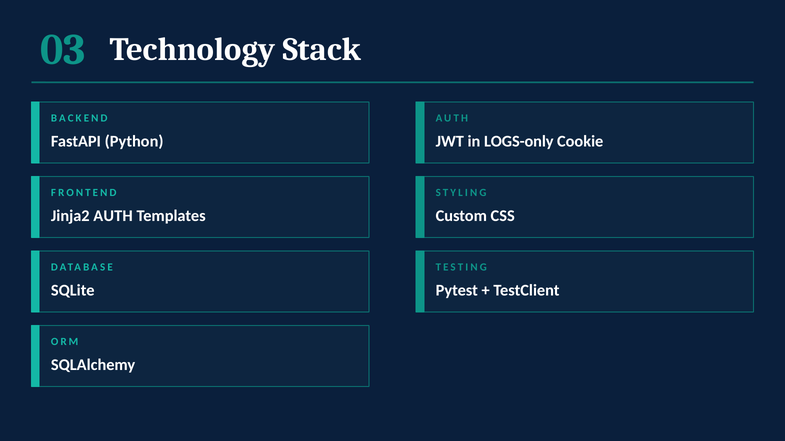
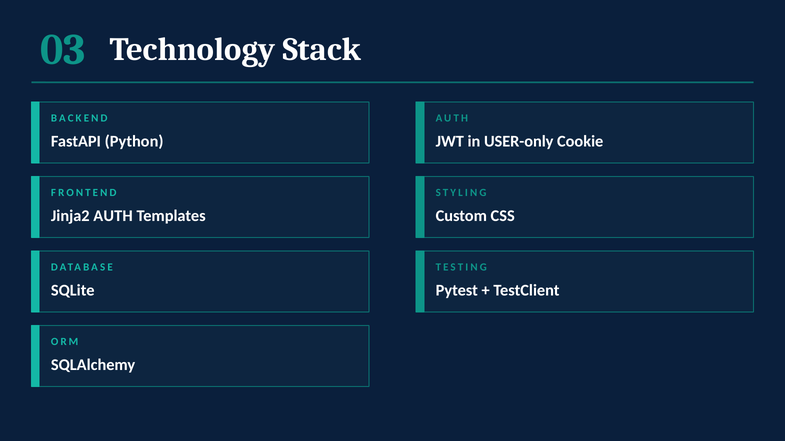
LOGS-only: LOGS-only -> USER-only
